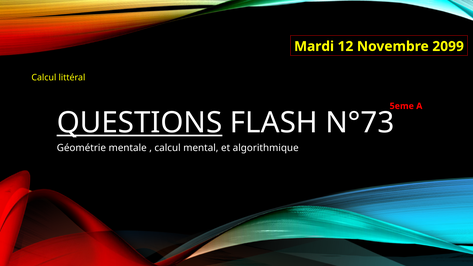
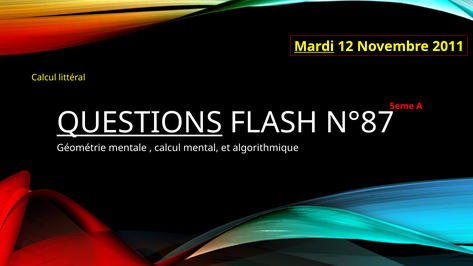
Mardi underline: none -> present
2099: 2099 -> 2011
N°73: N°73 -> N°87
